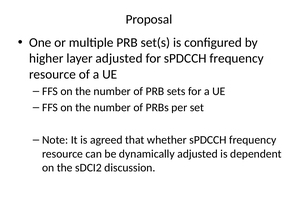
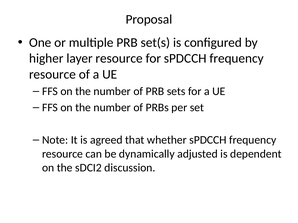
layer adjusted: adjusted -> resource
